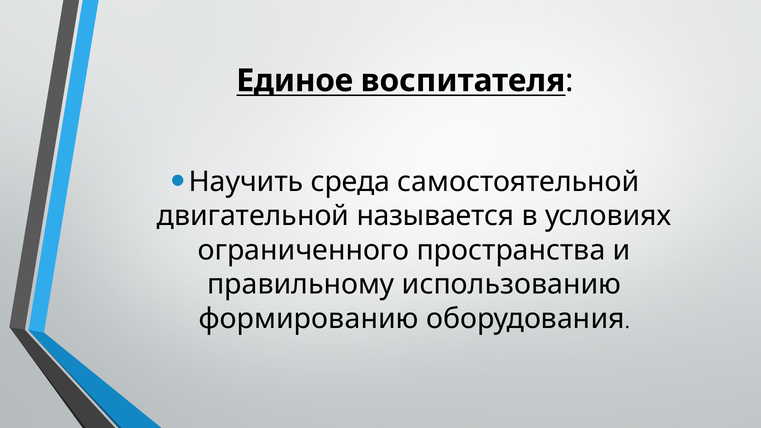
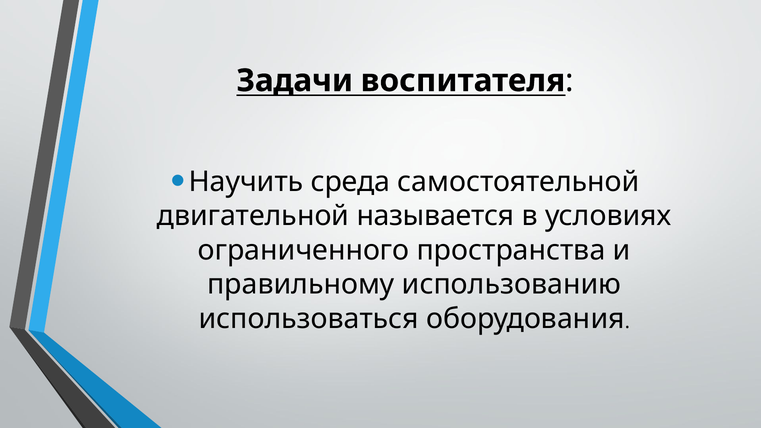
Единое: Единое -> Задачи
формированию: формированию -> использоваться
